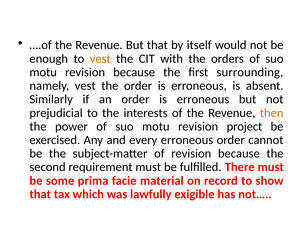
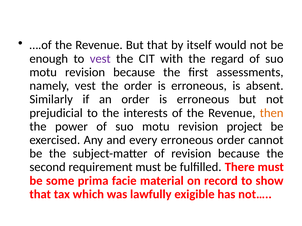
vest at (100, 59) colour: orange -> purple
orders: orders -> regard
surrounding: surrounding -> assessments
